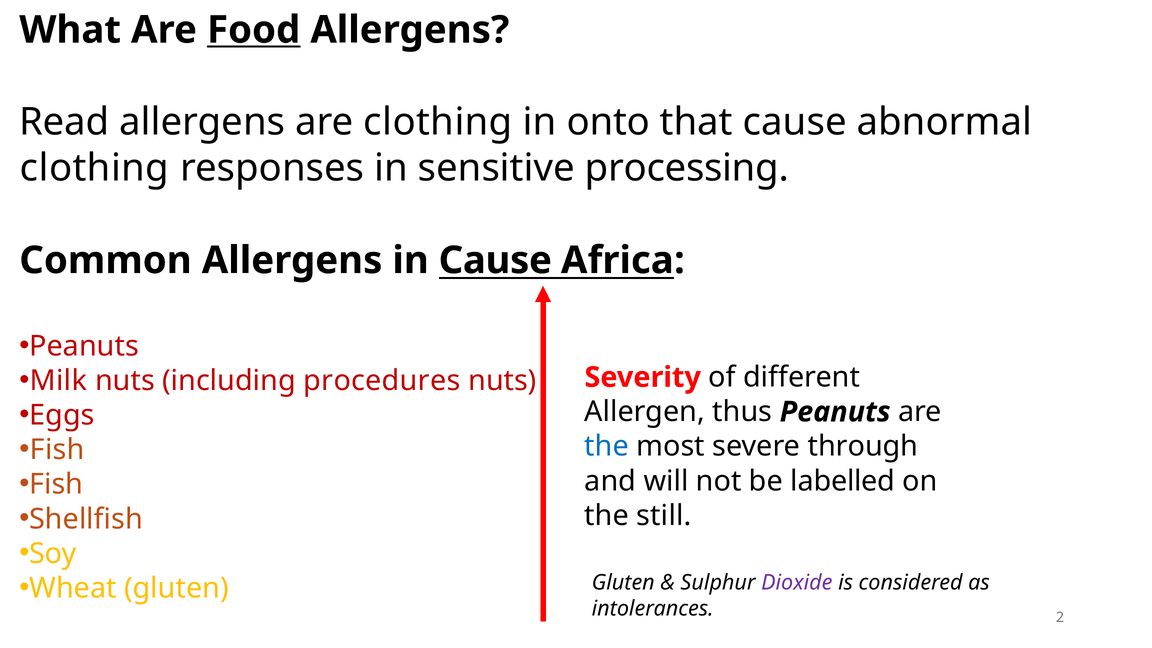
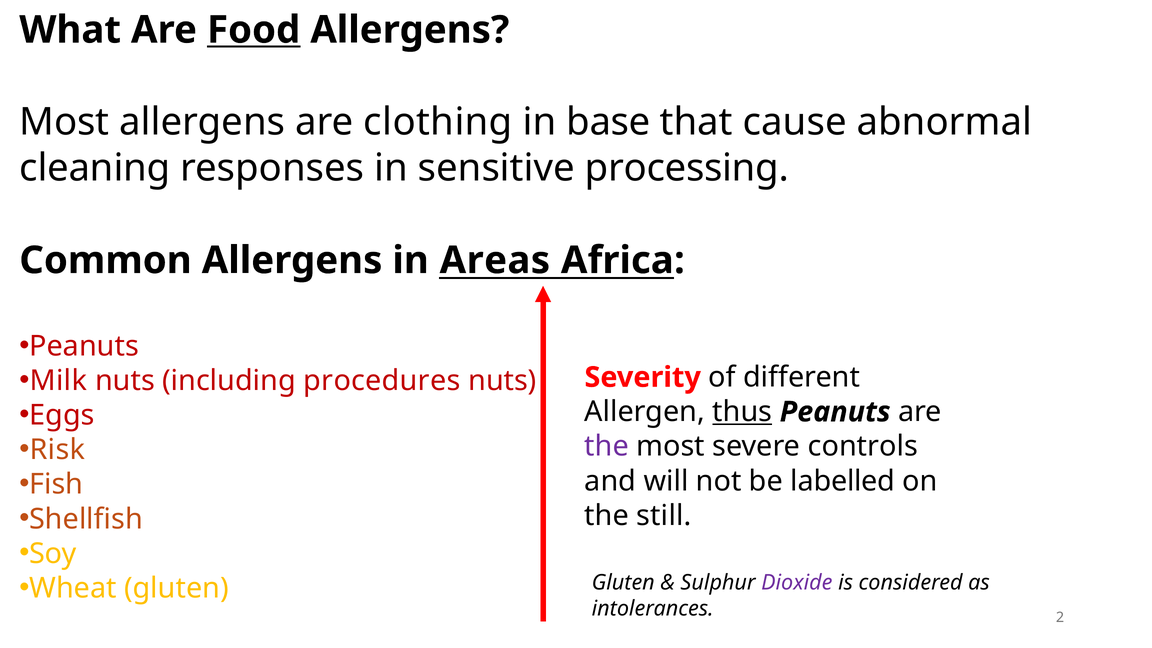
Read at (64, 122): Read -> Most
onto: onto -> base
clothing at (95, 168): clothing -> cleaning
in Cause: Cause -> Areas
thus underline: none -> present
Fish at (57, 450): Fish -> Risk
the at (607, 446) colour: blue -> purple
through: through -> controls
